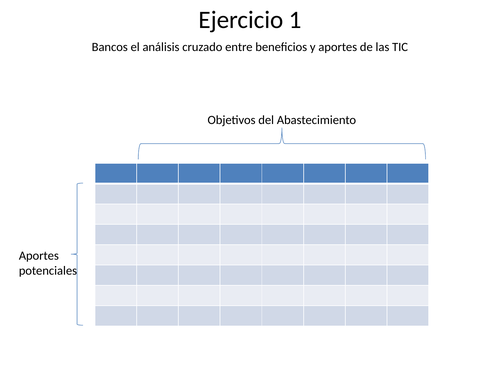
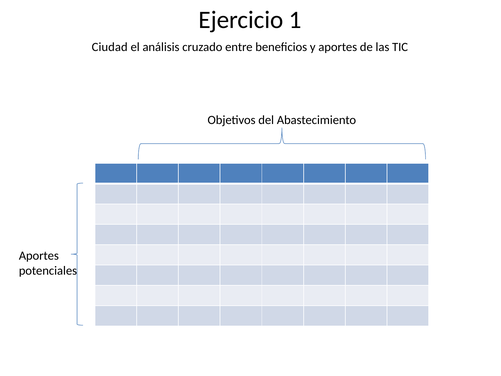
Bancos: Bancos -> Ciudad
